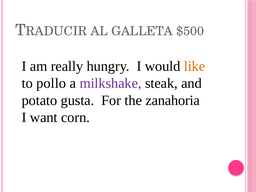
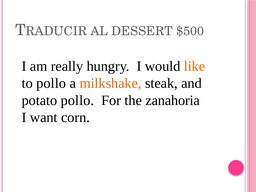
GALLETA: GALLETA -> DESSERT
milkshake colour: purple -> orange
potato gusta: gusta -> pollo
